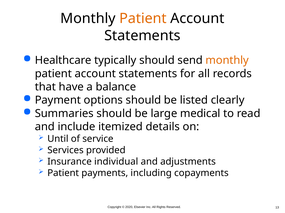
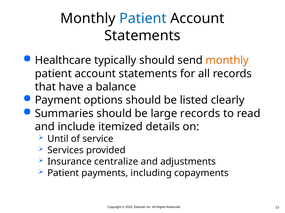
Patient at (143, 19) colour: orange -> blue
large medical: medical -> records
individual: individual -> centralize
